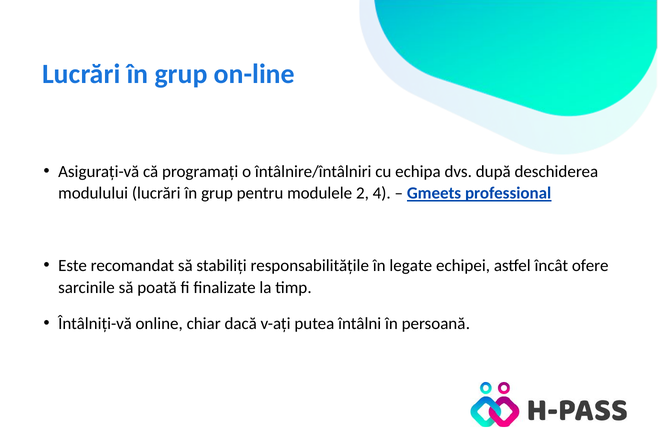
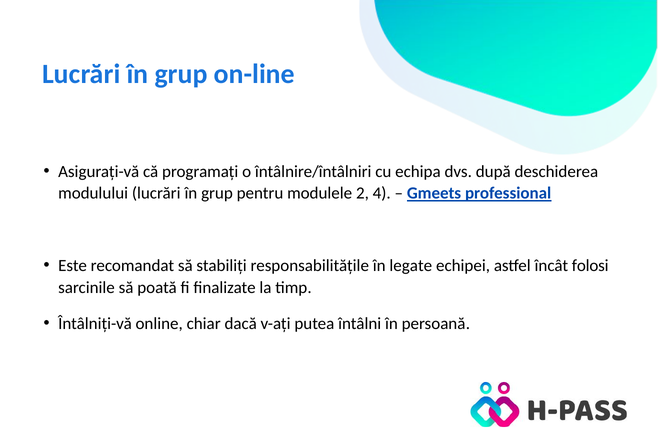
ofere: ofere -> folosi
